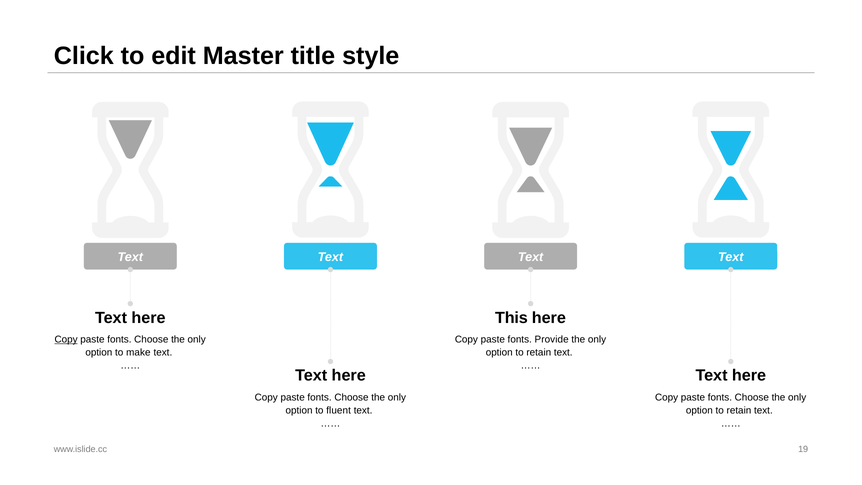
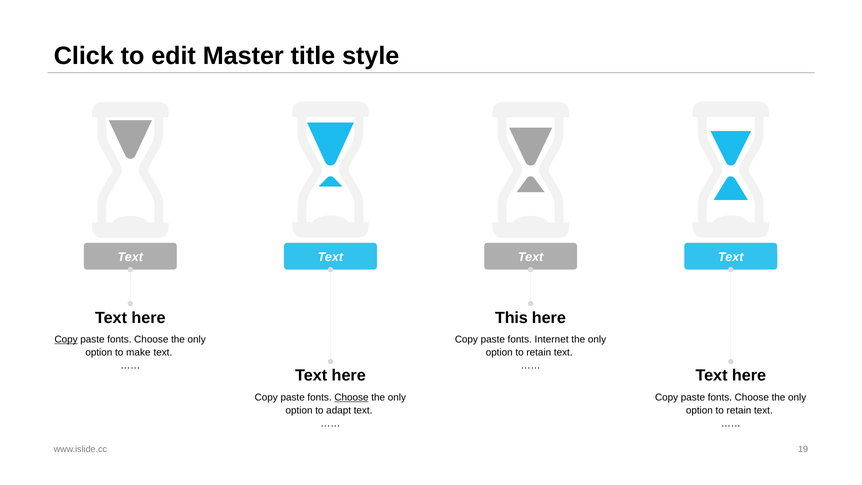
Provide: Provide -> Internet
Choose at (351, 397) underline: none -> present
fluent: fluent -> adapt
